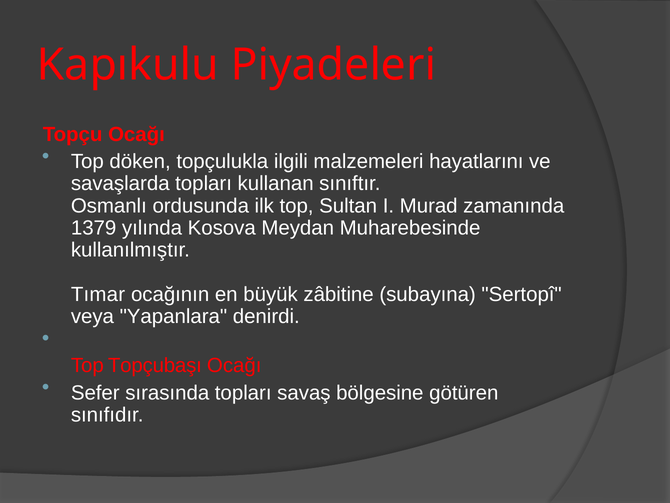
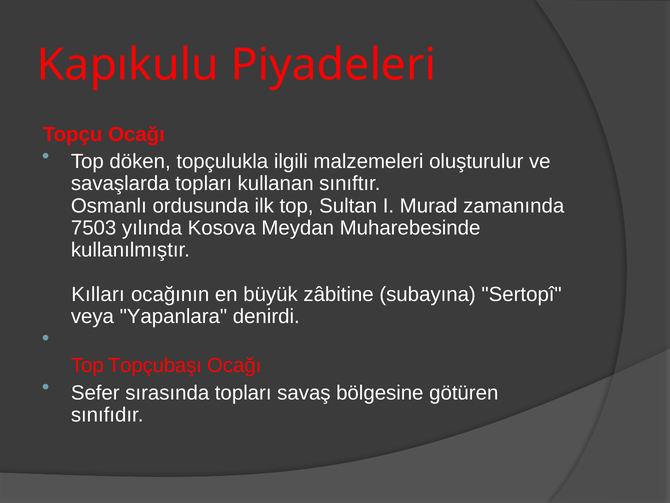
hayatlarını: hayatlarını -> oluşturulur
1379: 1379 -> 7503
Tımar: Tımar -> Kılları
